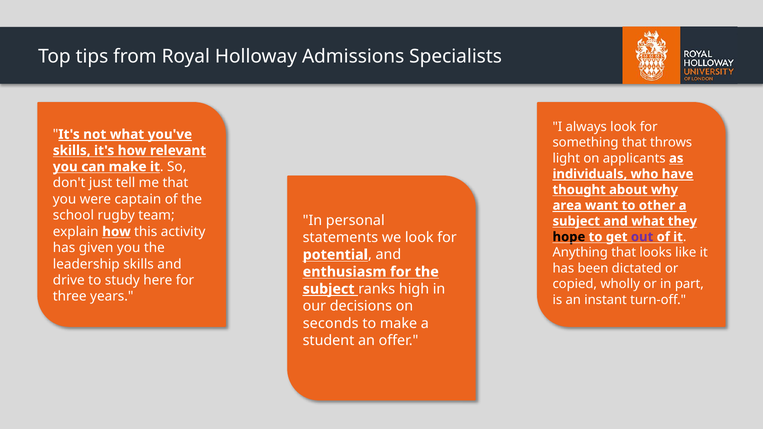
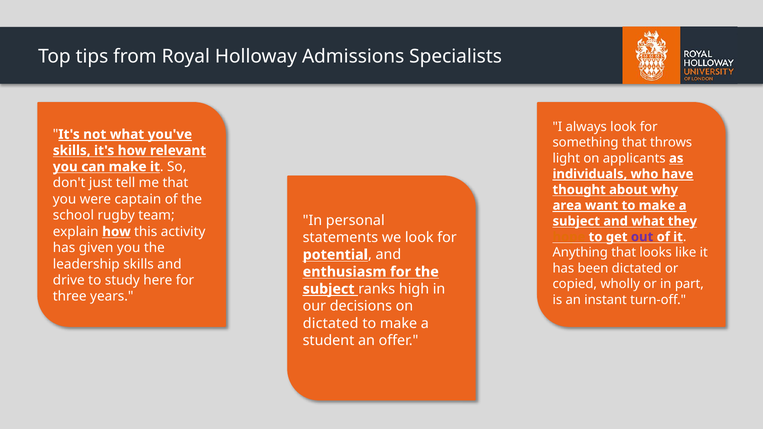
want to other: other -> make
hope colour: black -> orange
seconds at (331, 323): seconds -> dictated
